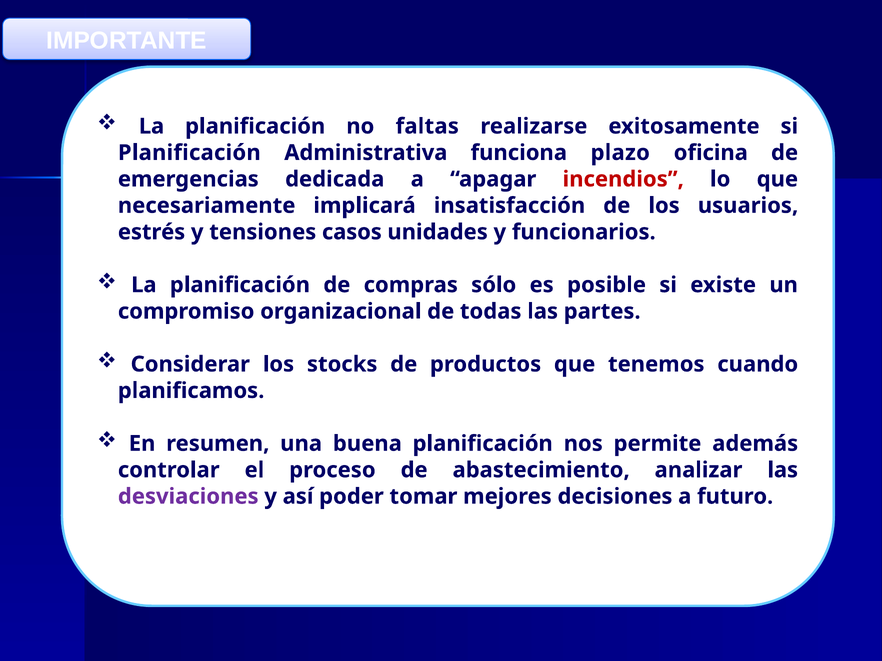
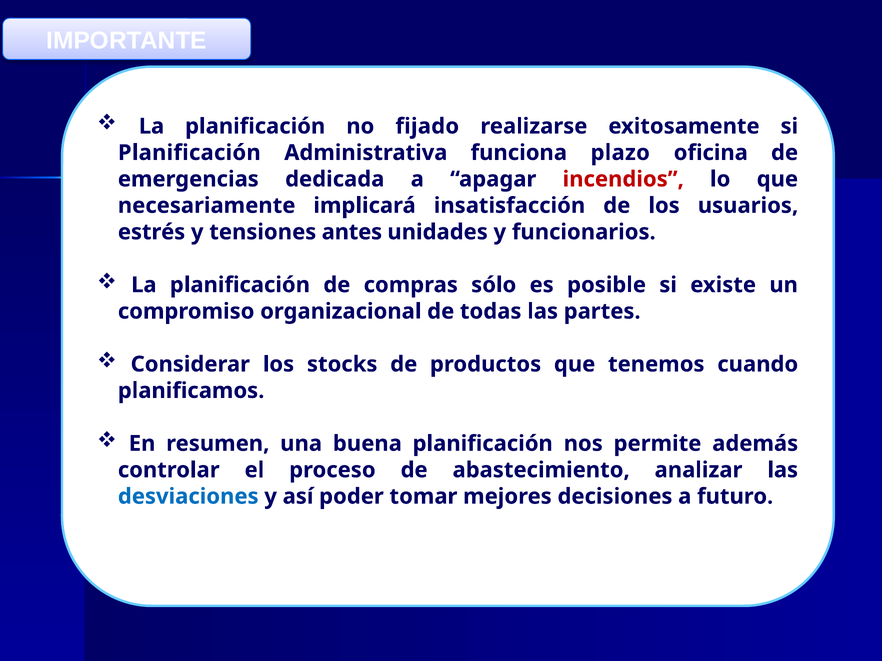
faltas: faltas -> fijado
casos: casos -> antes
desviaciones colour: purple -> blue
